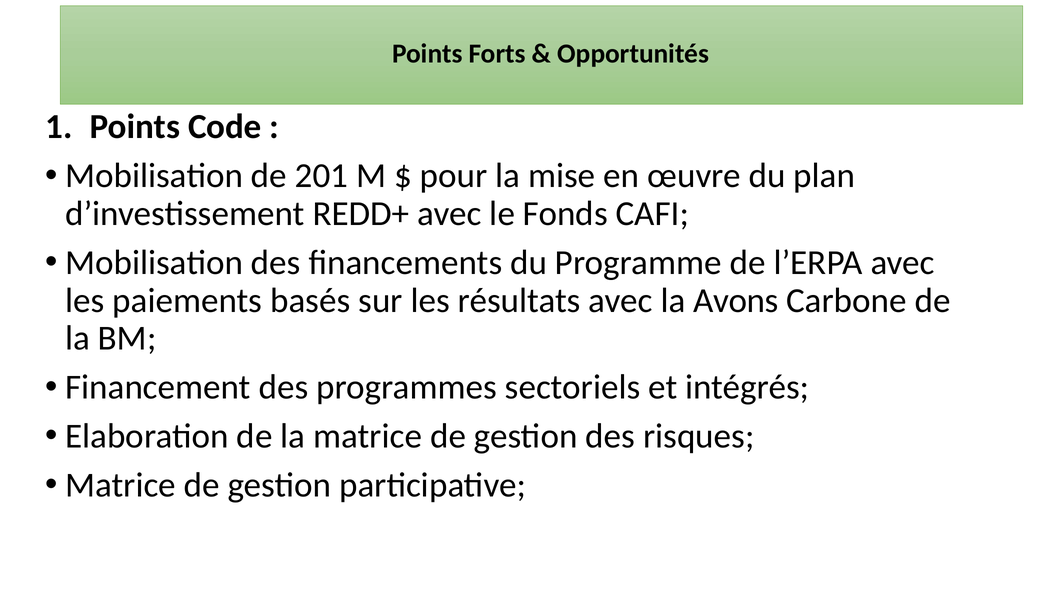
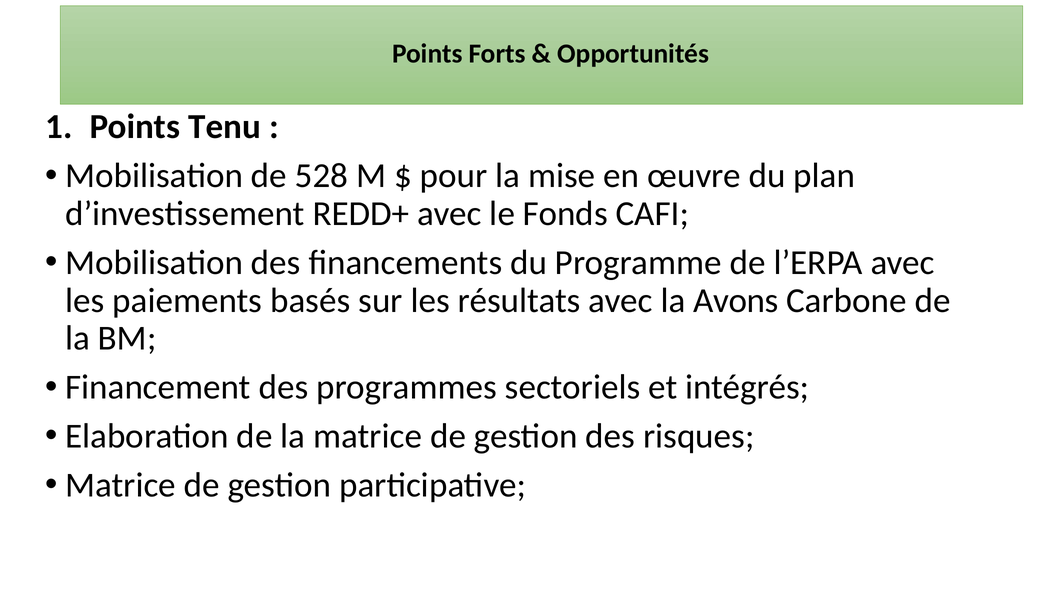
Code: Code -> Tenu
201: 201 -> 528
